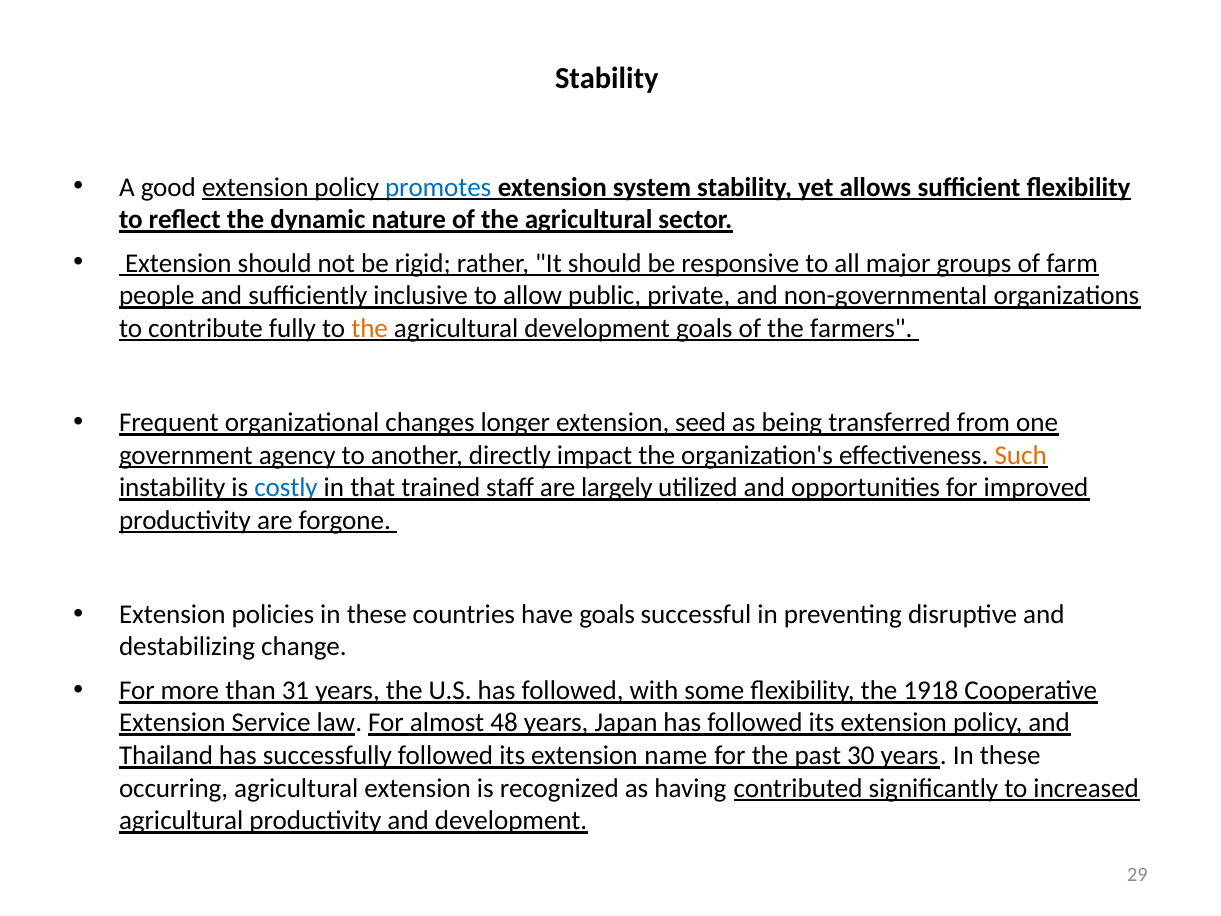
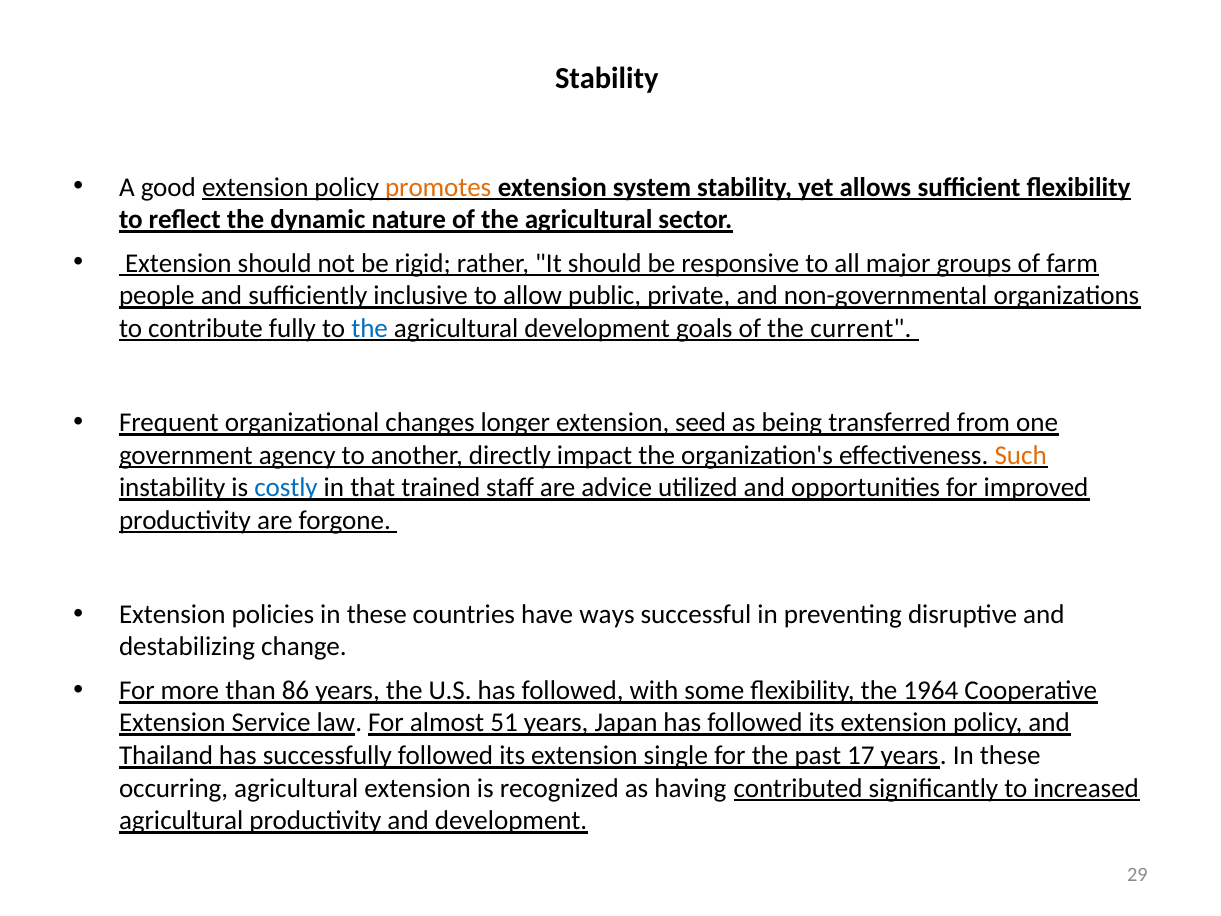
promotes colour: blue -> orange
the at (370, 328) colour: orange -> blue
farmers: farmers -> current
largely: largely -> advice
have goals: goals -> ways
31: 31 -> 86
1918: 1918 -> 1964
48: 48 -> 51
name: name -> single
30: 30 -> 17
